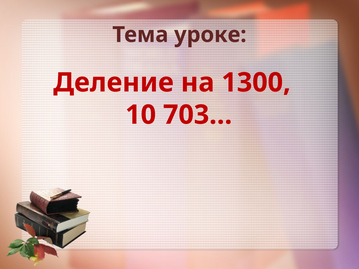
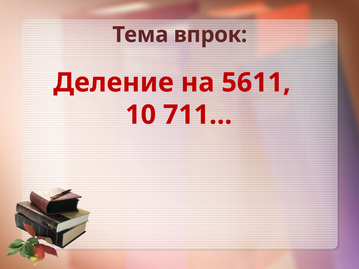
уроке: уроке -> впрок
1300: 1300 -> 5611
703…: 703… -> 711…
